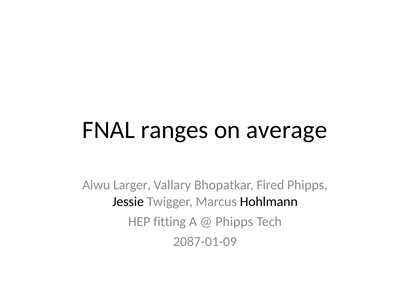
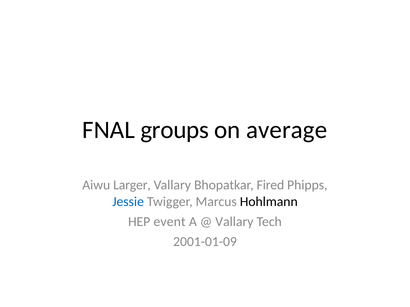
ranges: ranges -> groups
Jessie colour: black -> blue
fitting: fitting -> event
Phipps at (234, 222): Phipps -> Vallary
2087-01-09: 2087-01-09 -> 2001-01-09
